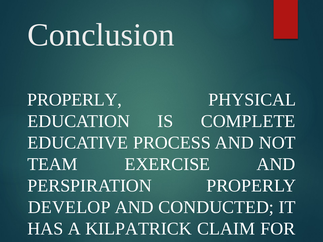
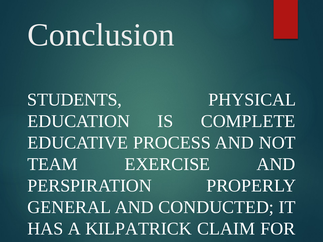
PROPERLY at (75, 100): PROPERLY -> STUDENTS
DEVELOP at (69, 207): DEVELOP -> GENERAL
